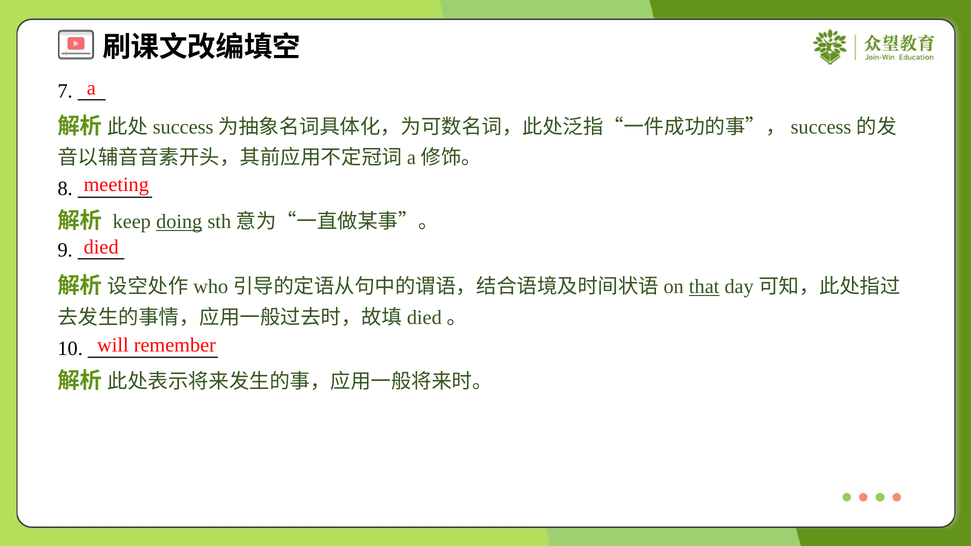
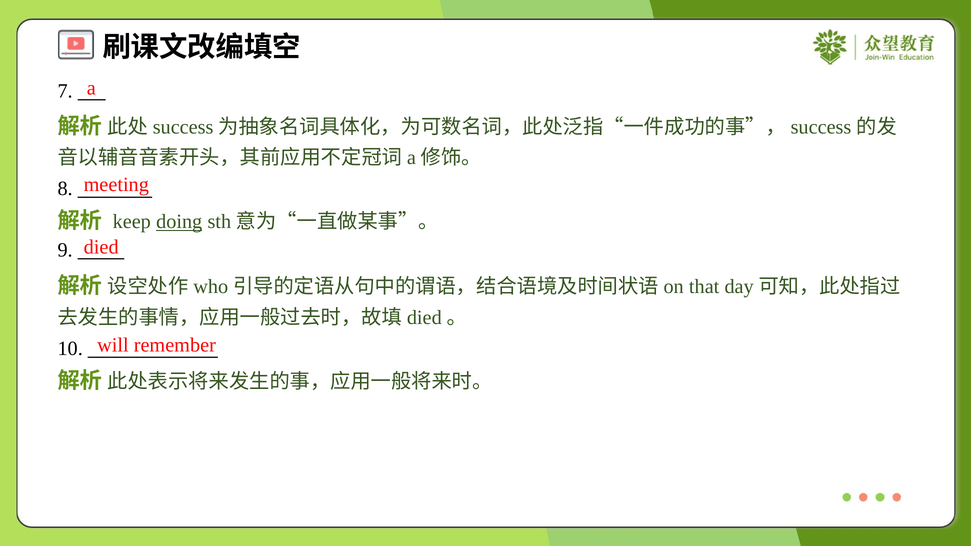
that underline: present -> none
